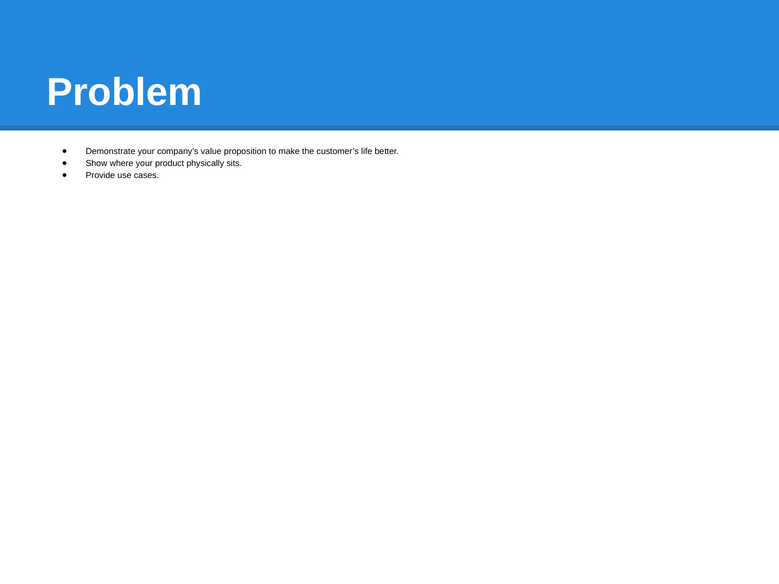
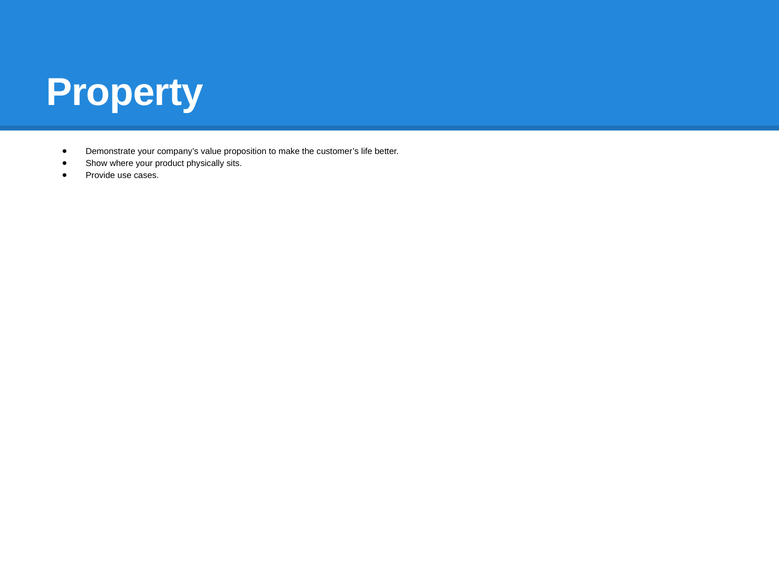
Problem: Problem -> Property
